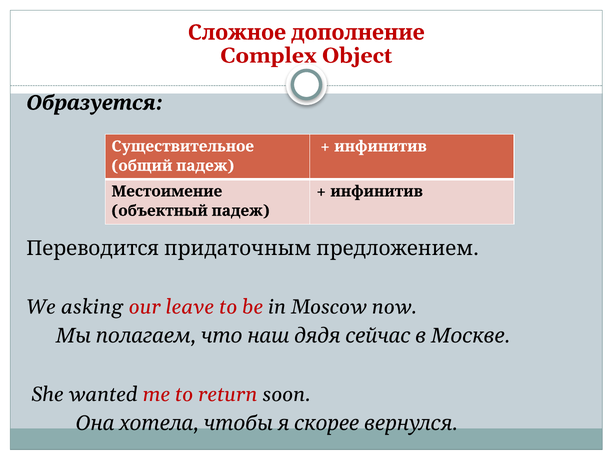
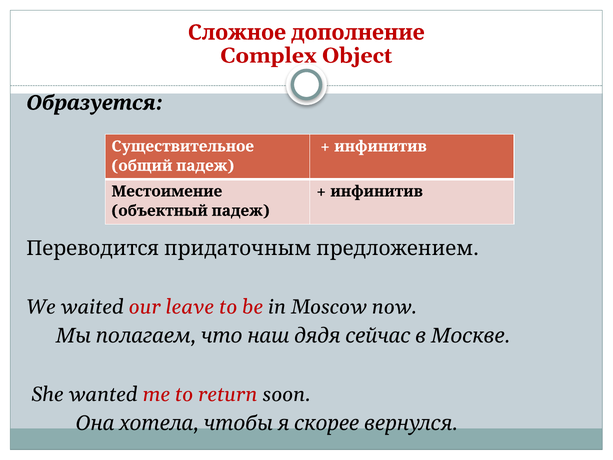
asking: asking -> waited
